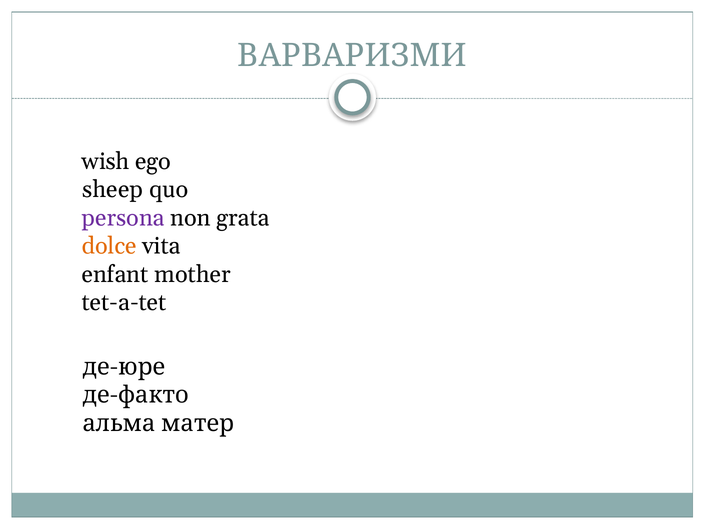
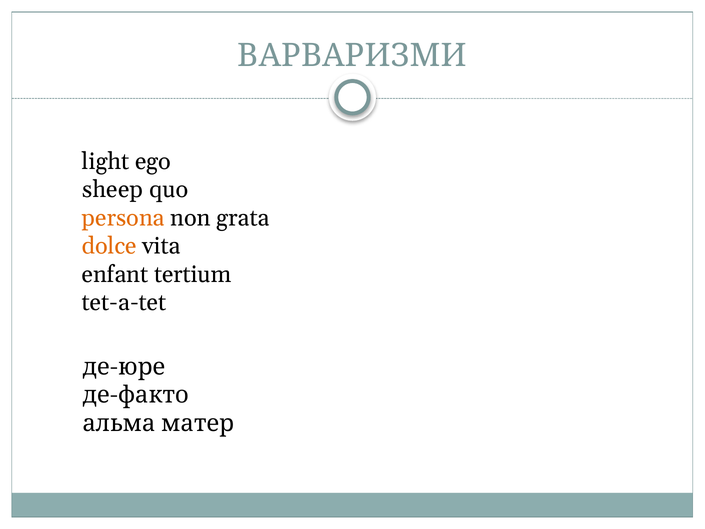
wish: wish -> light
persona colour: purple -> orange
mother: mother -> tertium
